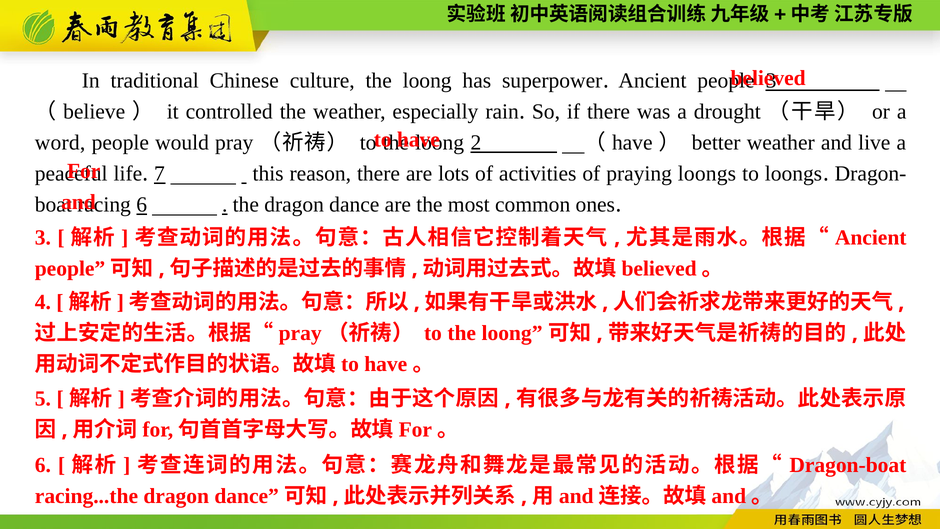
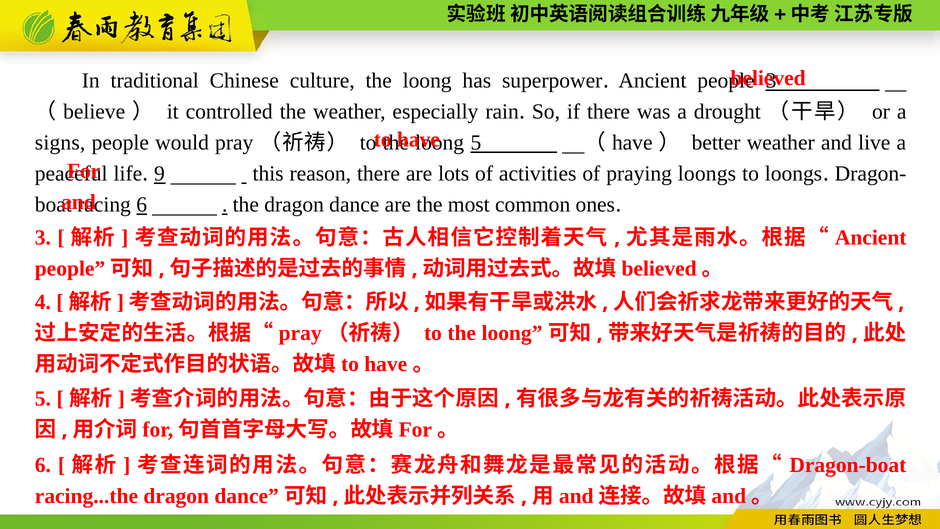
word: word -> signs
2 at (476, 143): 2 -> 5
7: 7 -> 9
